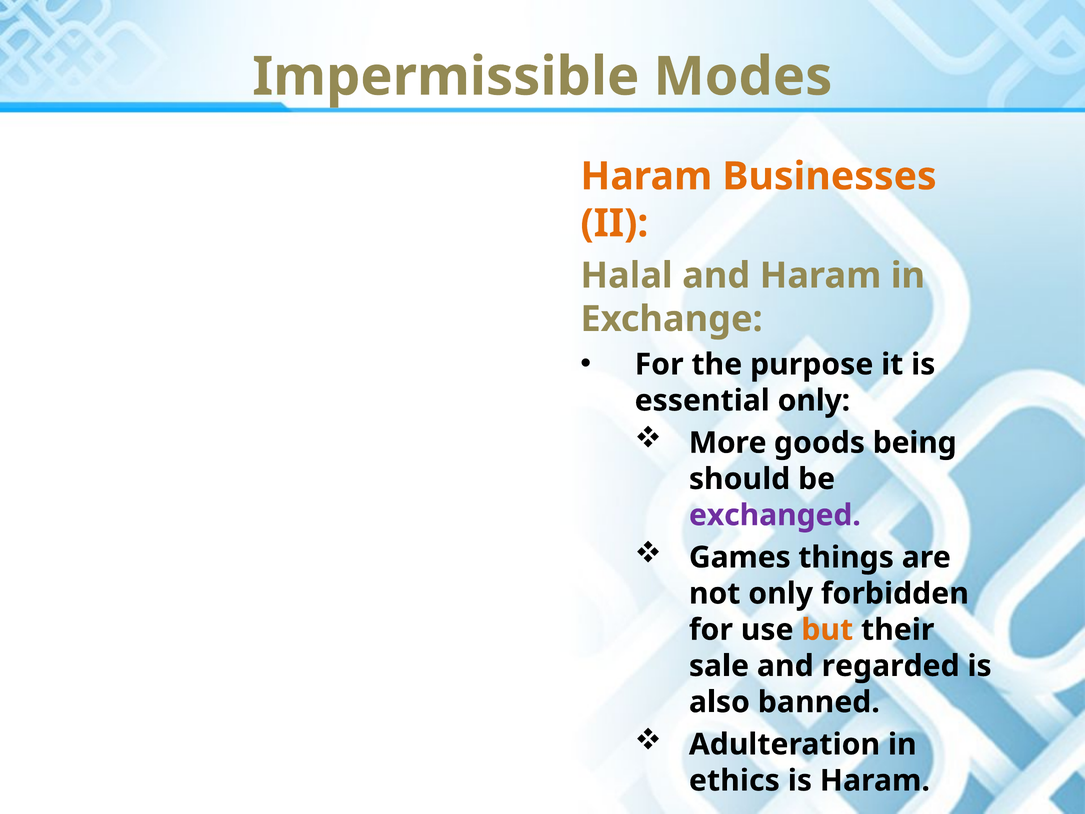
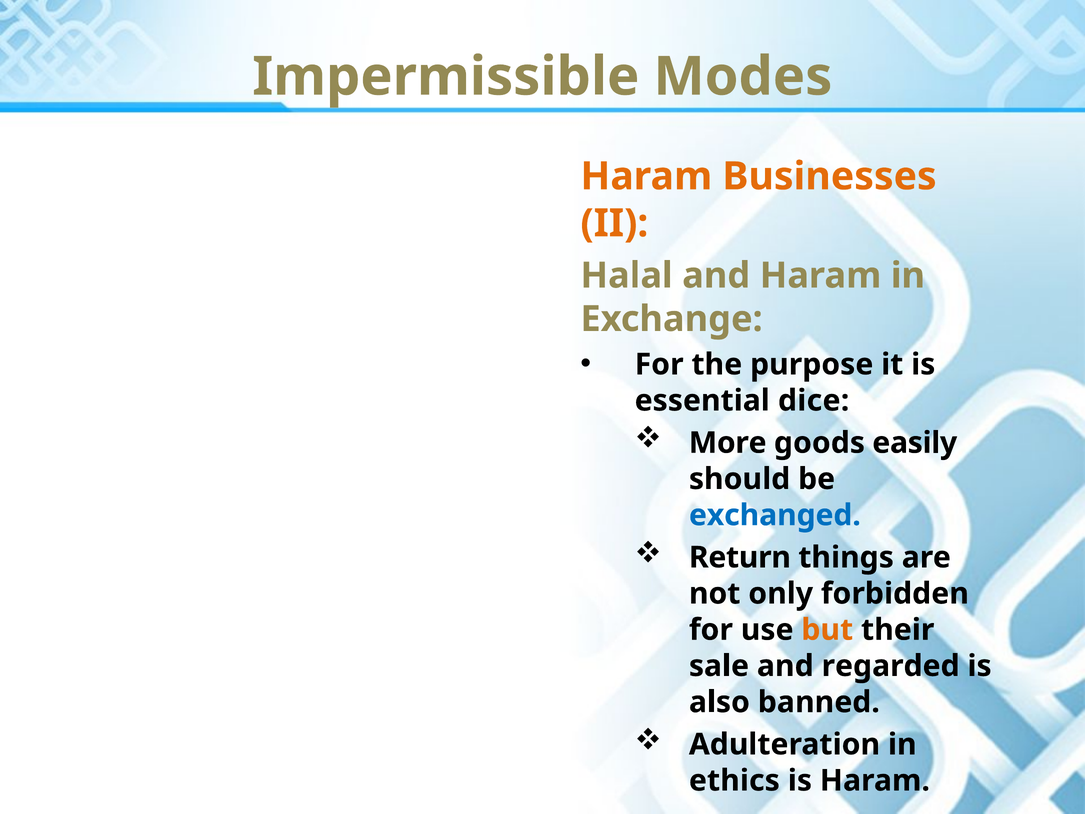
essential only: only -> dice
being: being -> easily
exchanged colour: purple -> blue
Games: Games -> Return
